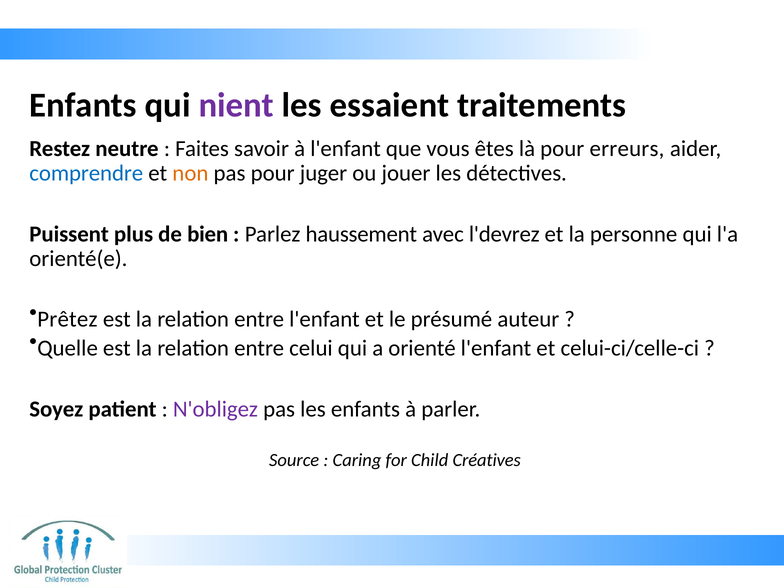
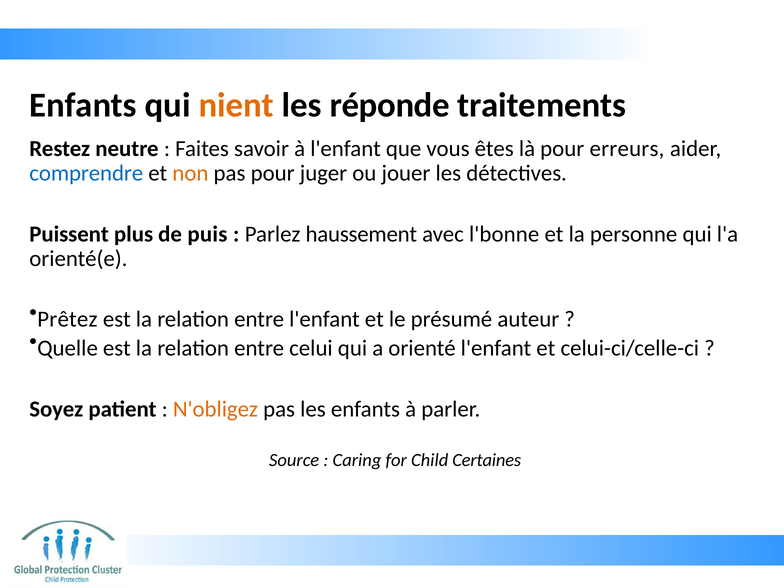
nient colour: purple -> orange
essaient: essaient -> réponde
bien: bien -> puis
l'devrez: l'devrez -> l'bonne
N'obligez colour: purple -> orange
Créatives: Créatives -> Certaines
